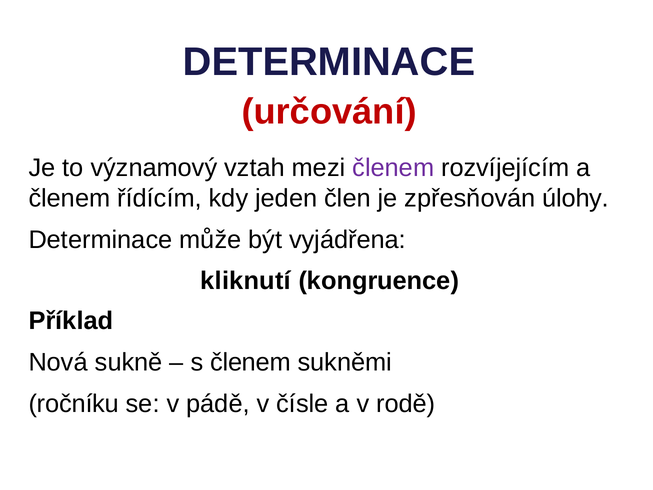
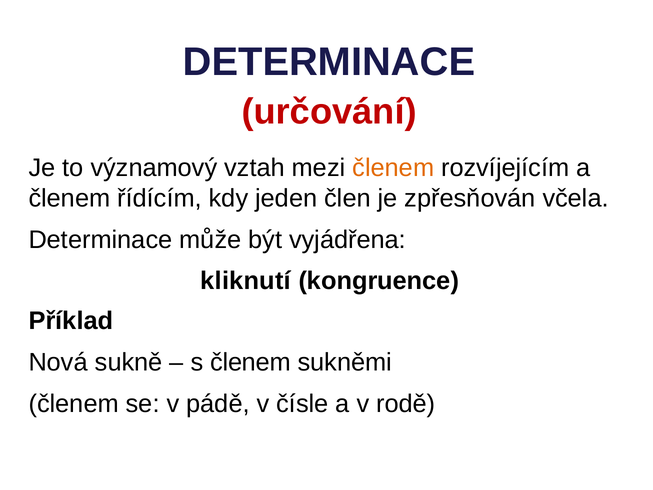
členem at (393, 168) colour: purple -> orange
úlohy: úlohy -> včela
ročníku at (74, 404): ročníku -> členem
